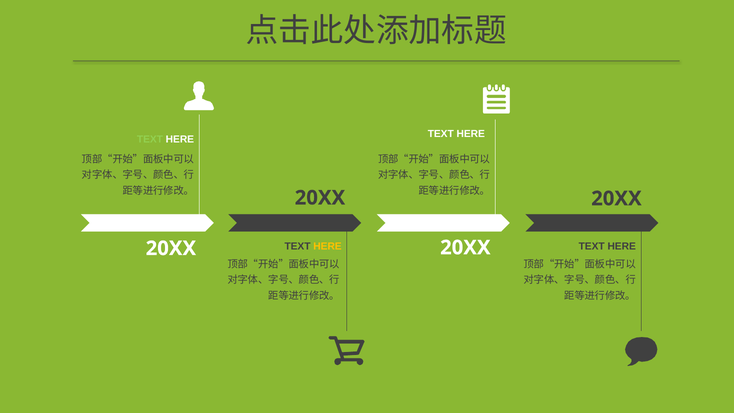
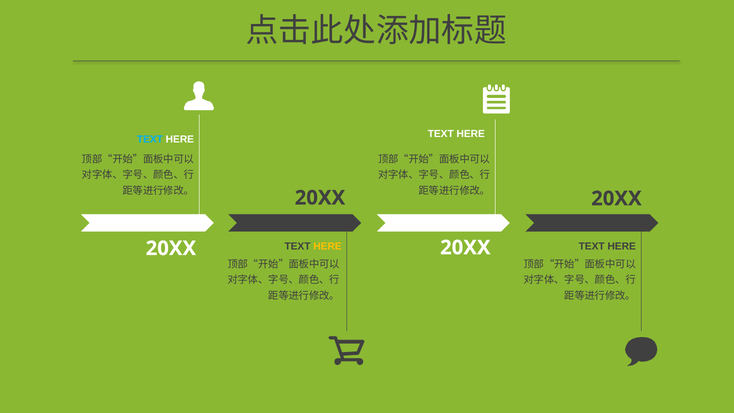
TEXT at (150, 140) colour: light green -> light blue
